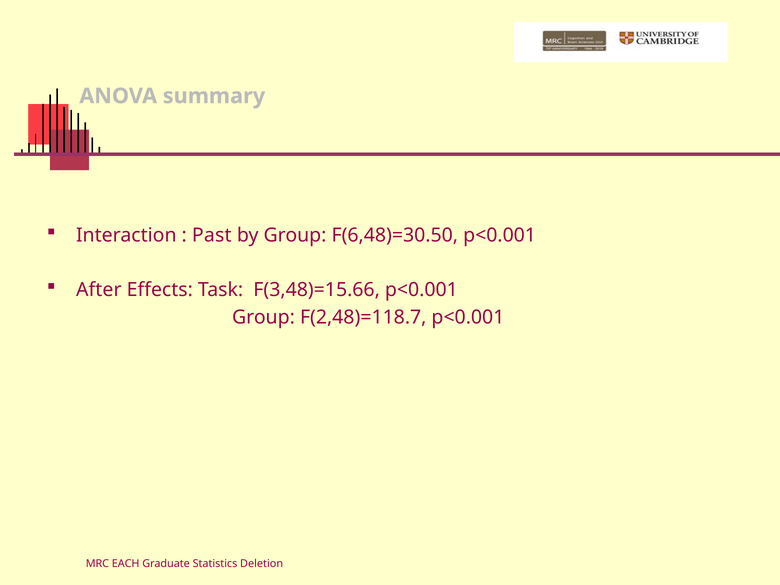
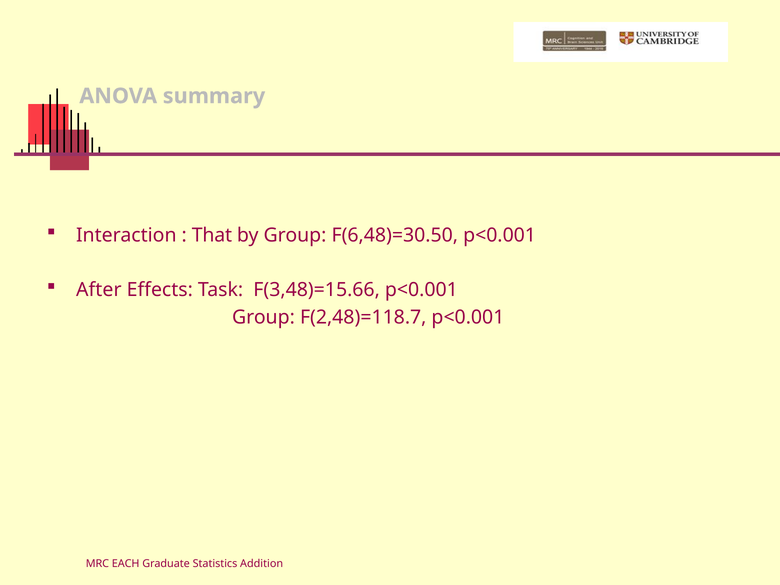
Past: Past -> That
Deletion: Deletion -> Addition
